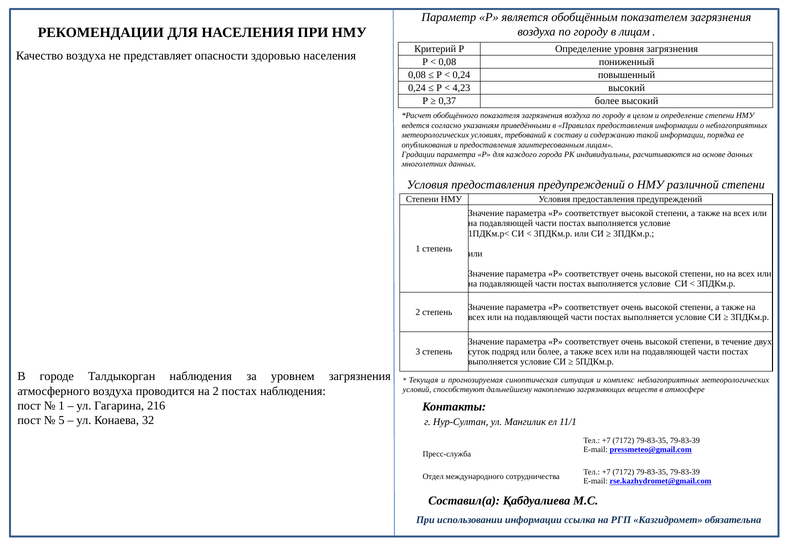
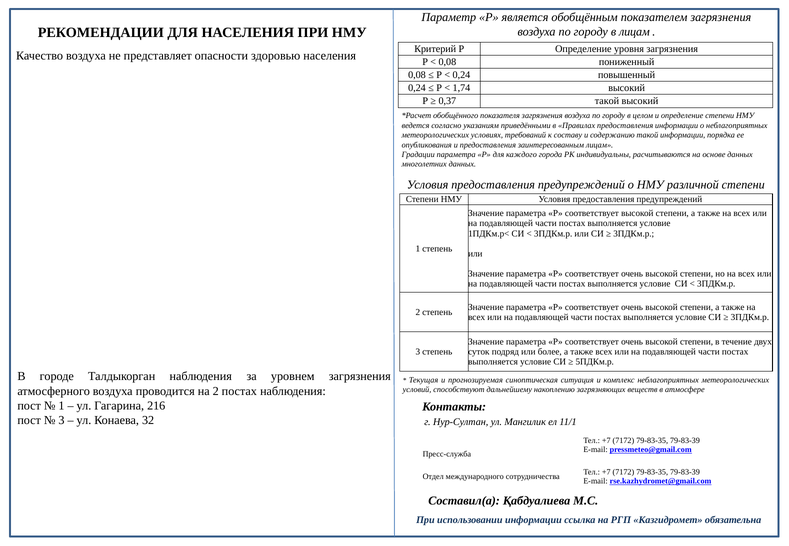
4,23: 4,23 -> 1,74
0,37 более: более -> такой
5 at (61, 420): 5 -> 3
